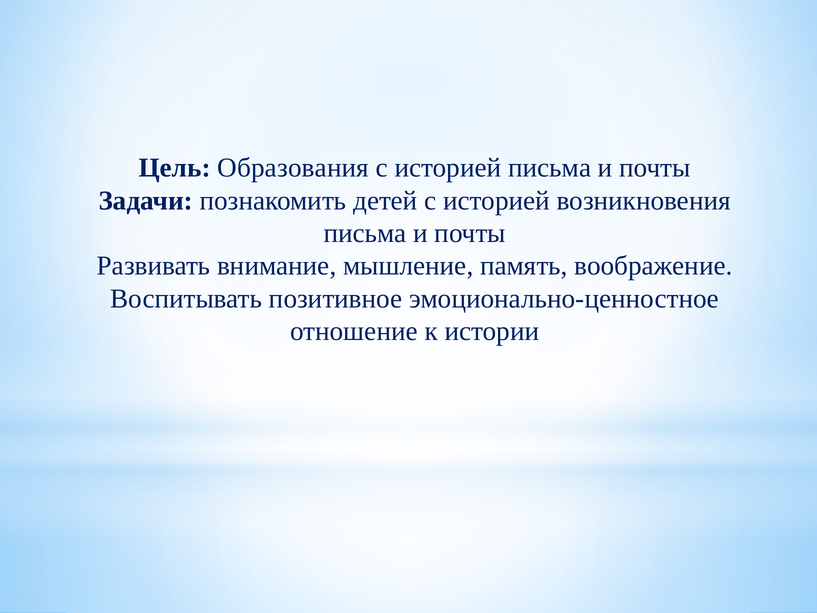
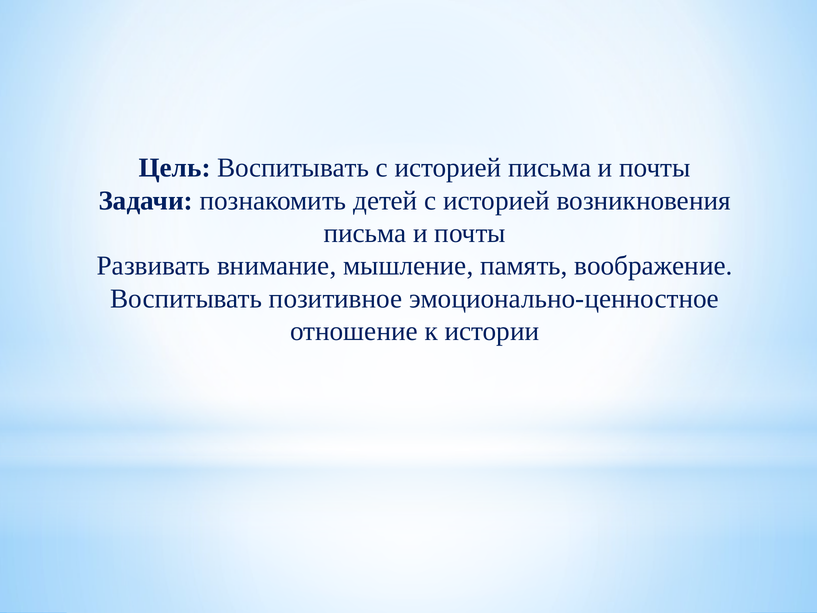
Цель Образования: Образования -> Воспитывать
